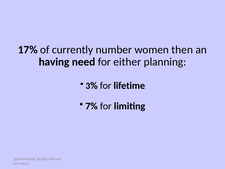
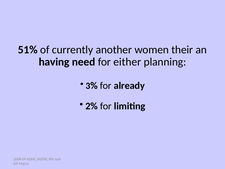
17%: 17% -> 51%
number: number -> another
then: then -> their
lifetime: lifetime -> already
7%: 7% -> 2%
